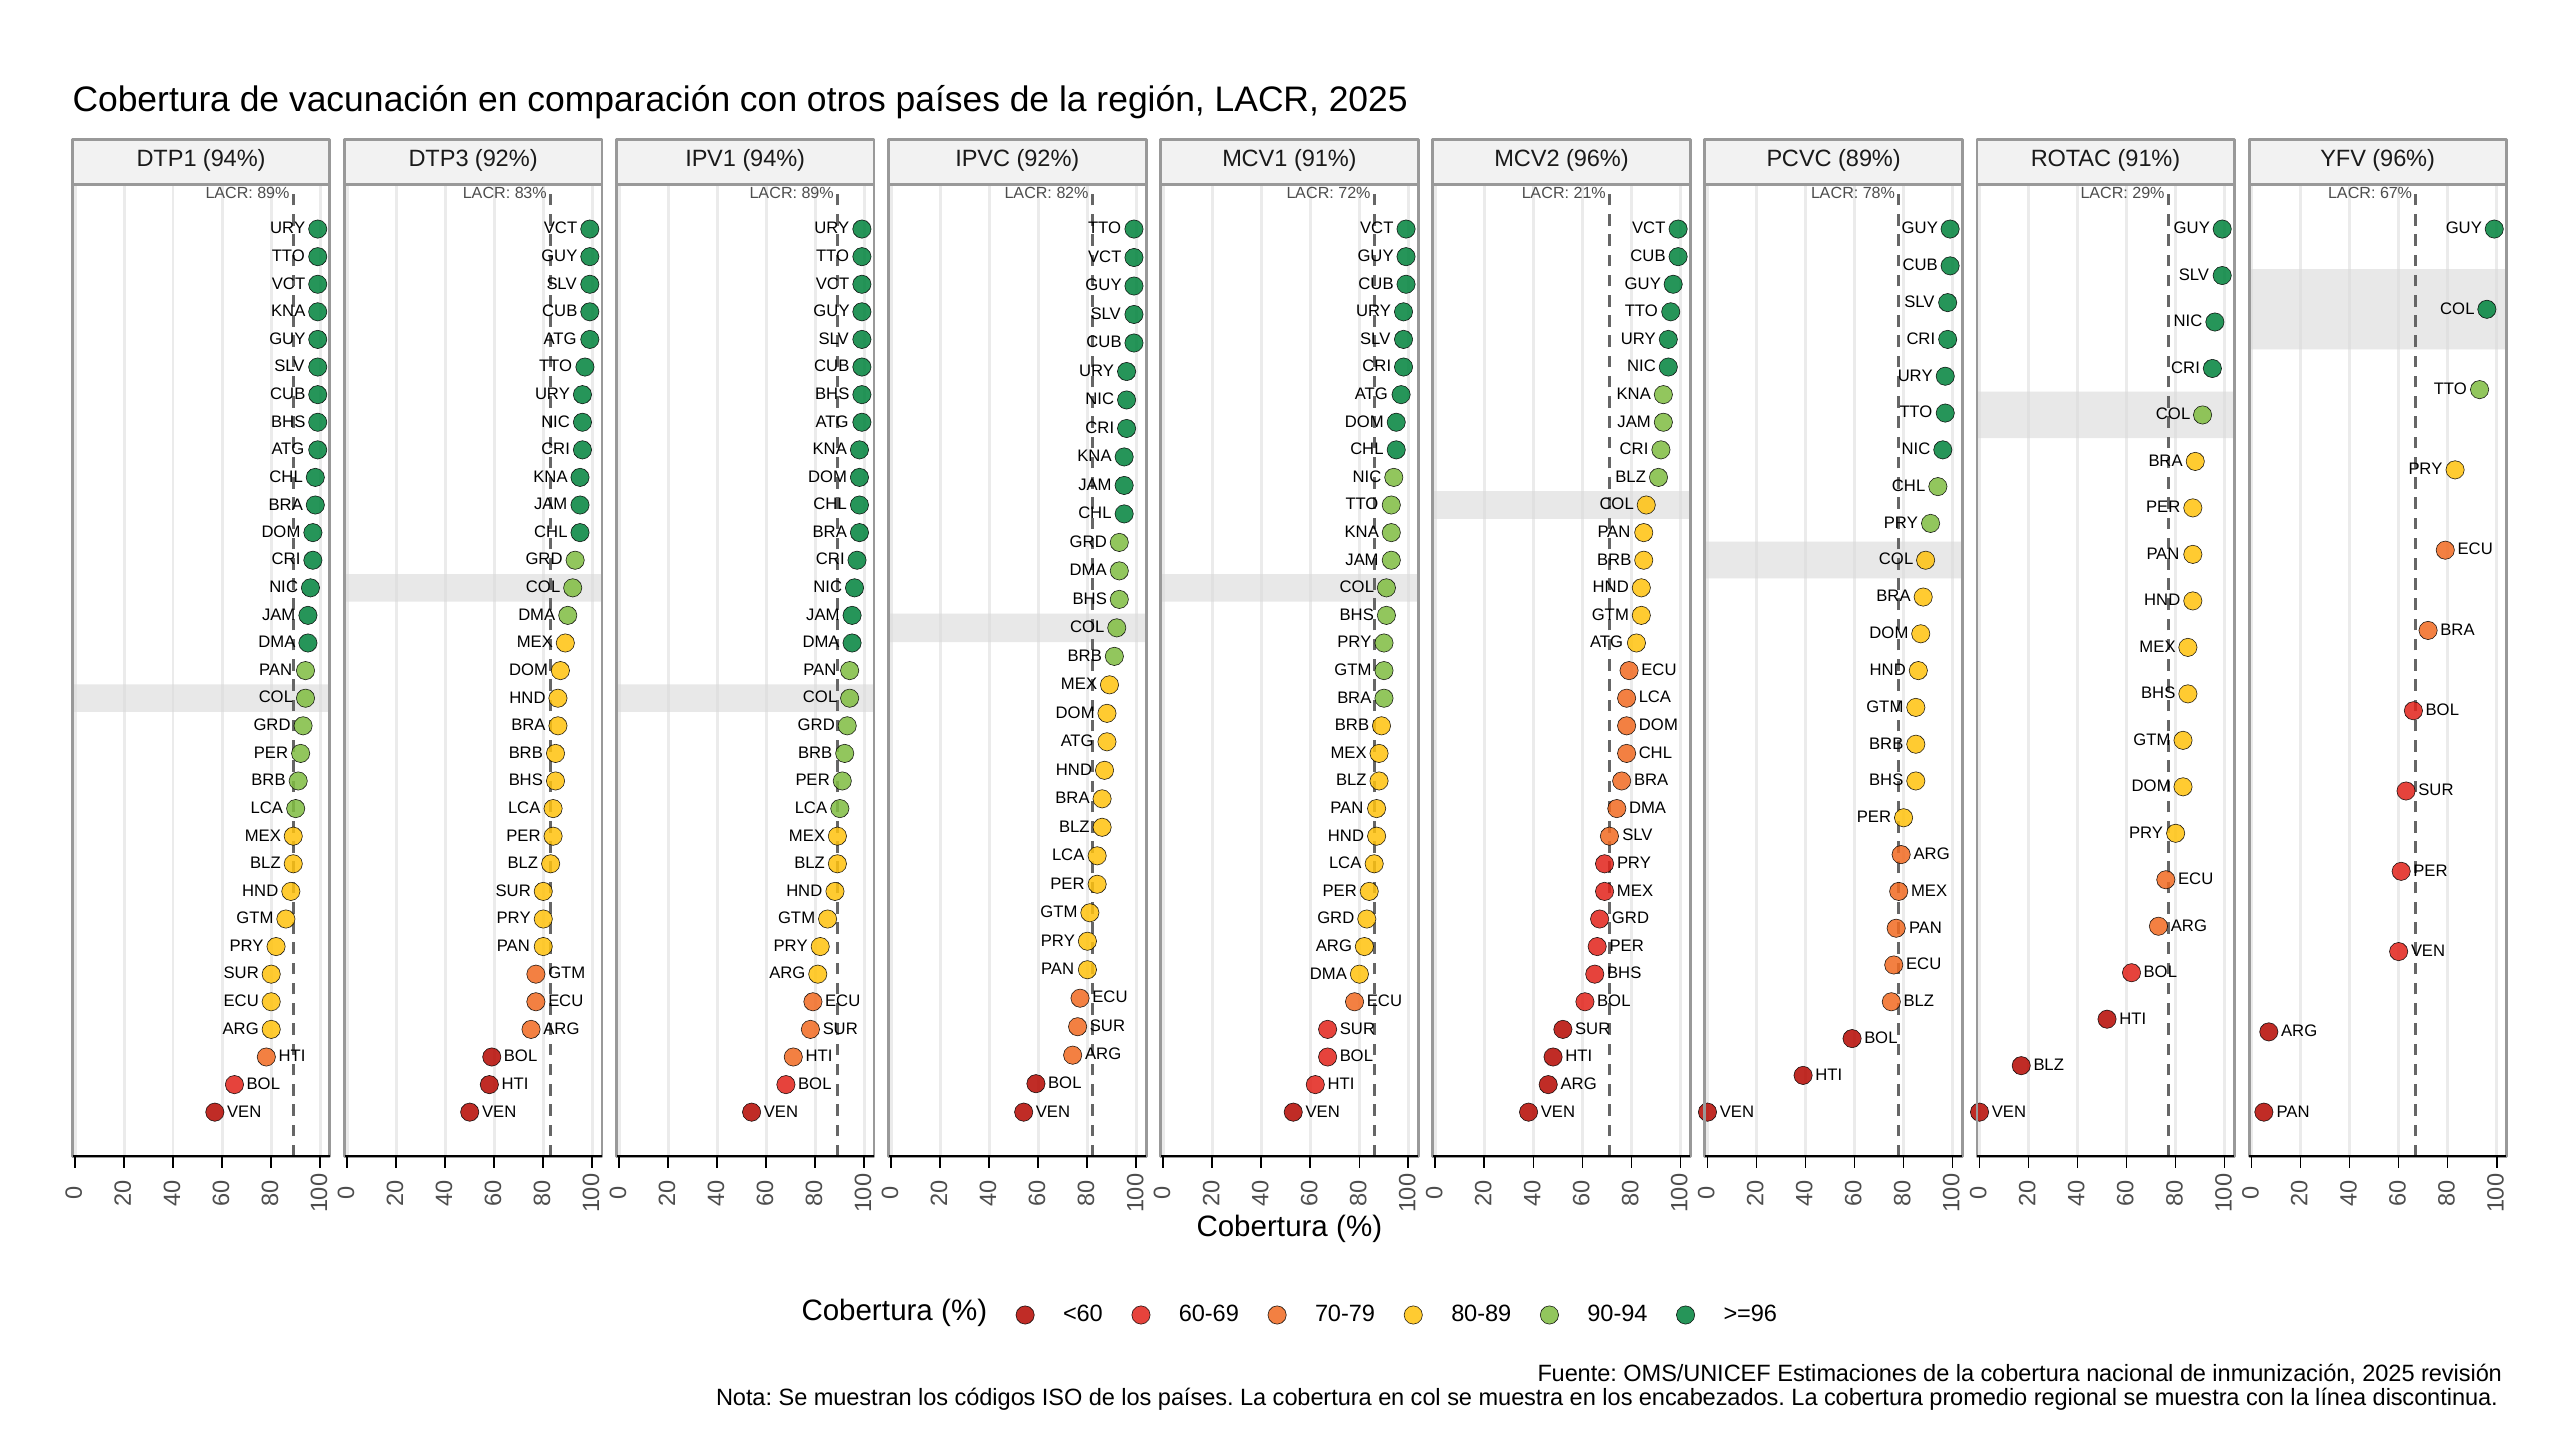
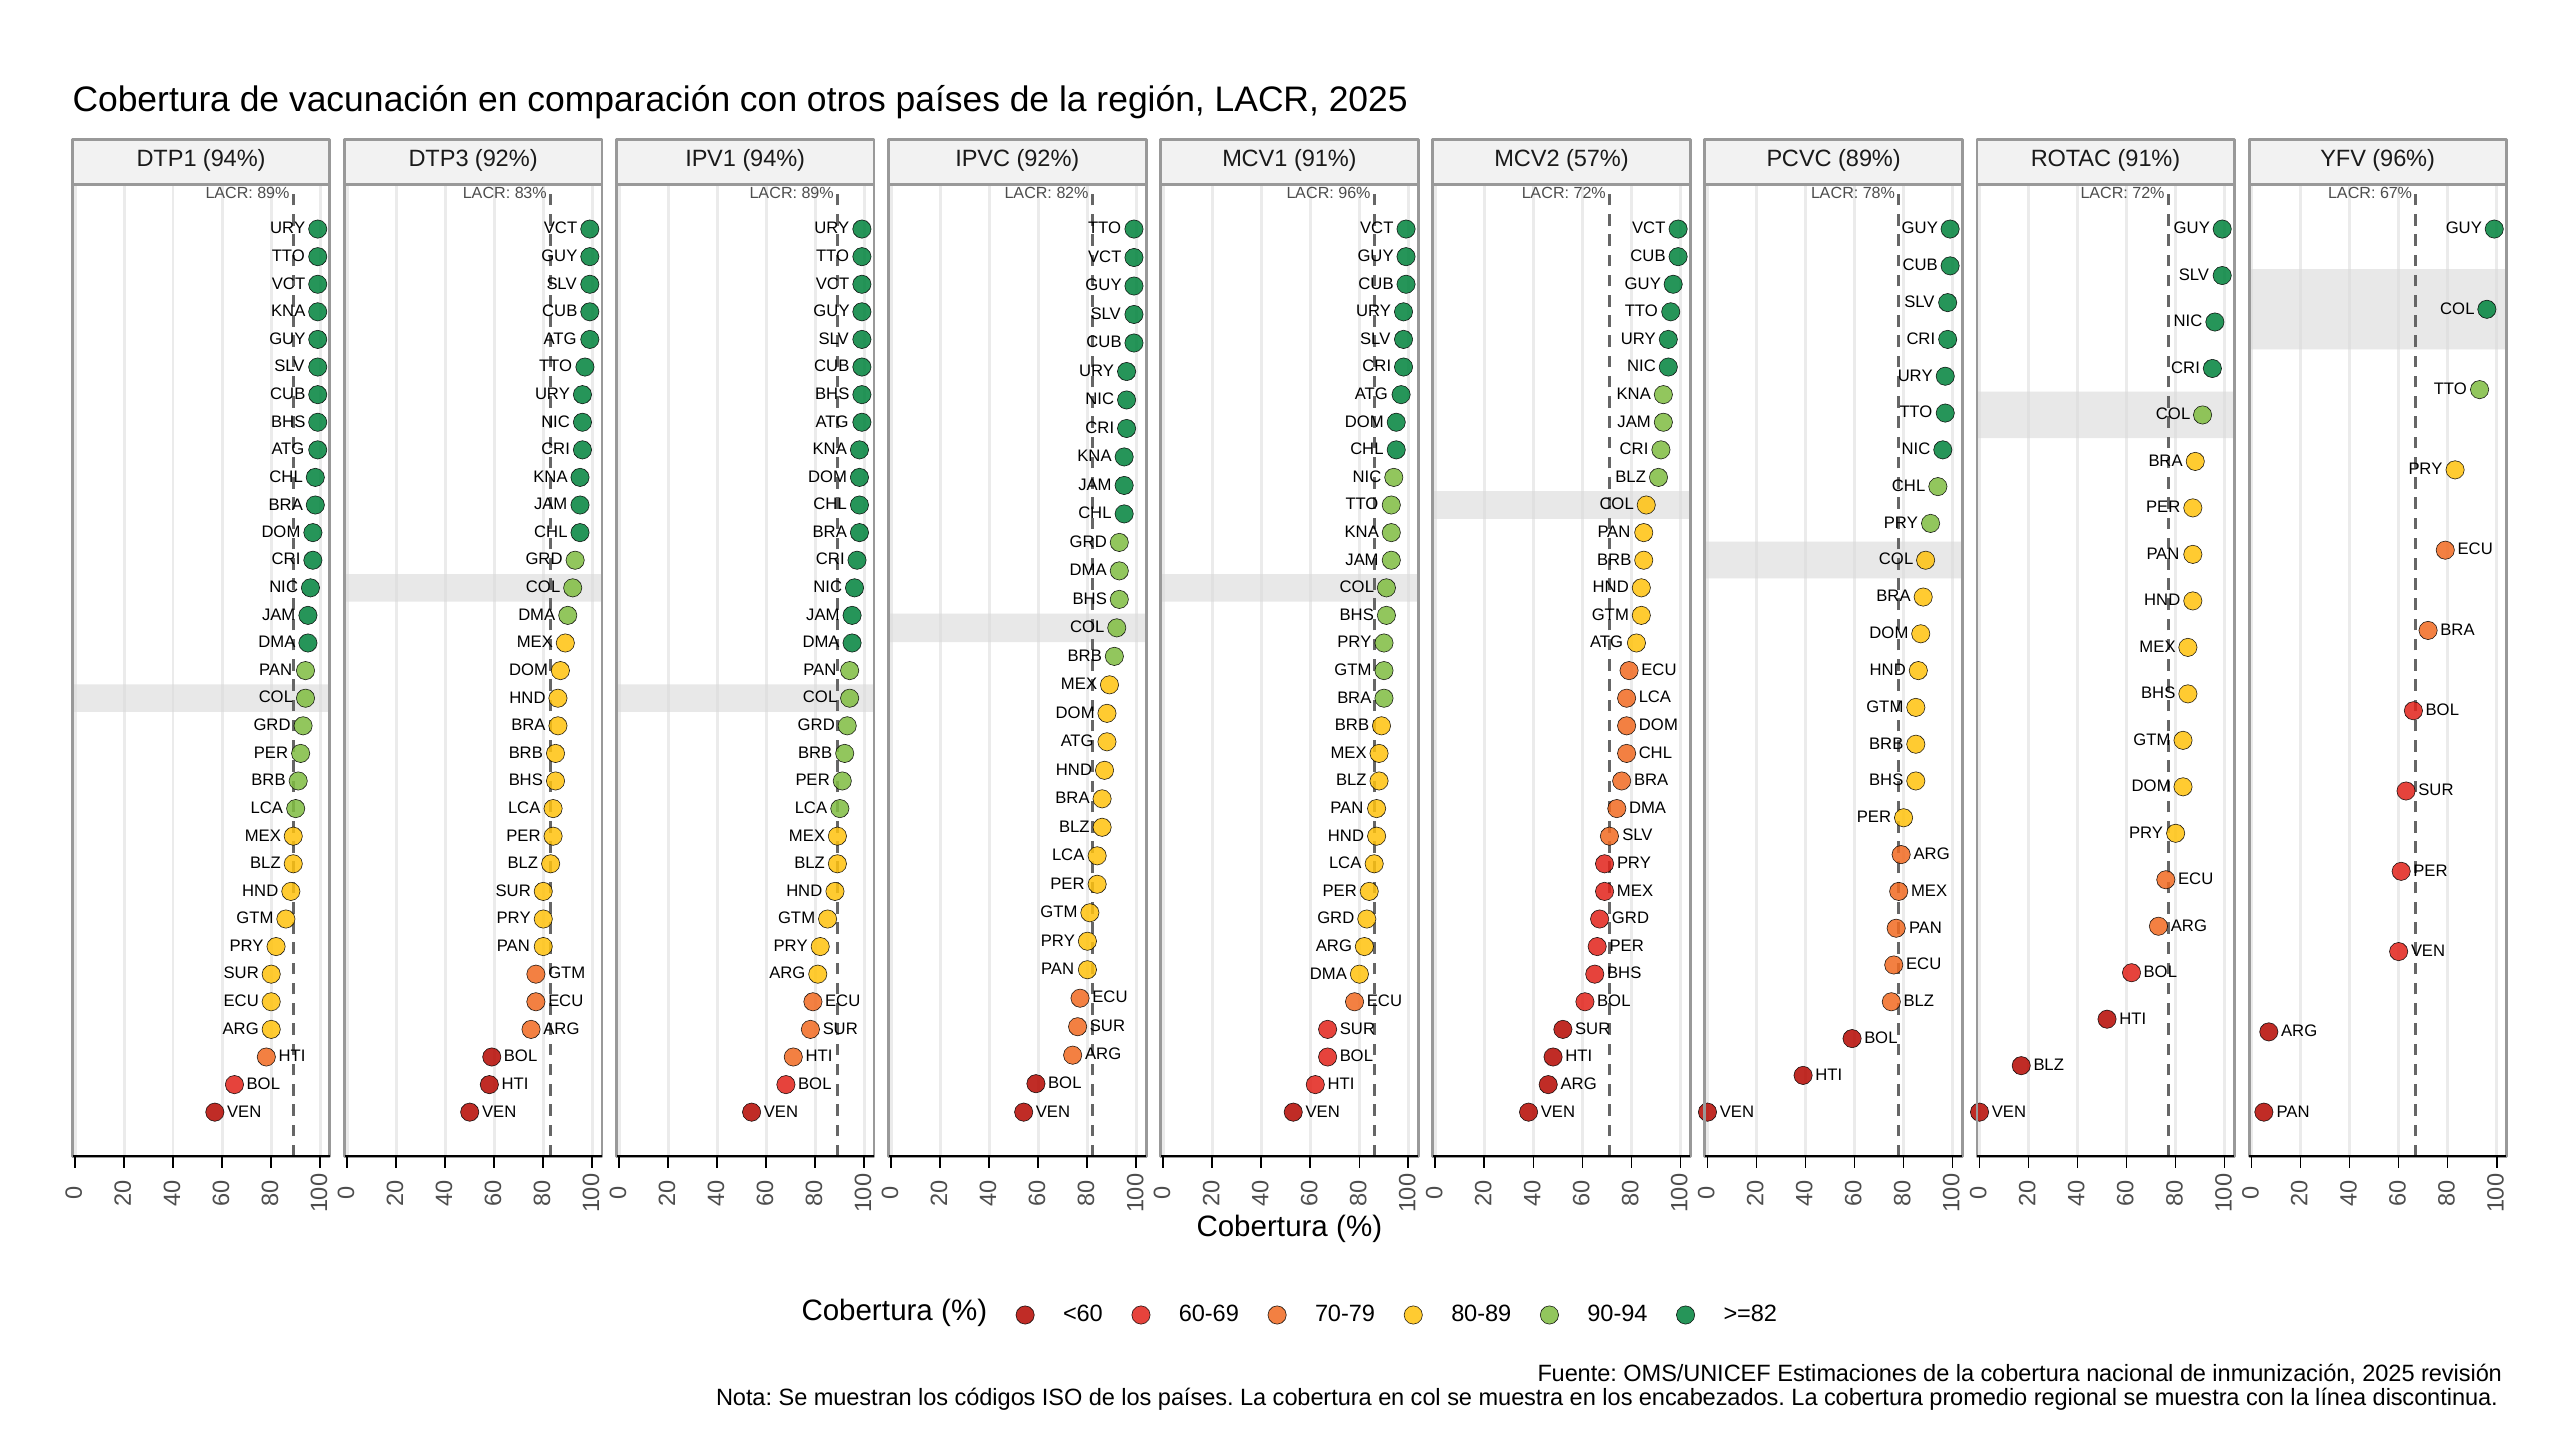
MCV2 96%: 96% -> 57%
LACR 72%: 72% -> 96%
21% at (1590, 193): 21% -> 72%
29% at (2149, 193): 29% -> 72%
>=96: >=96 -> >=82
